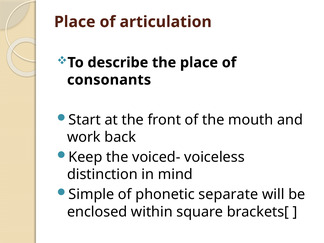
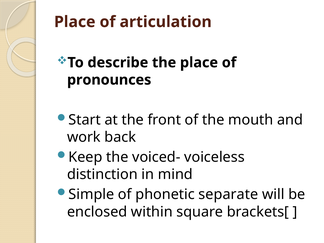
consonants: consonants -> pronounces
